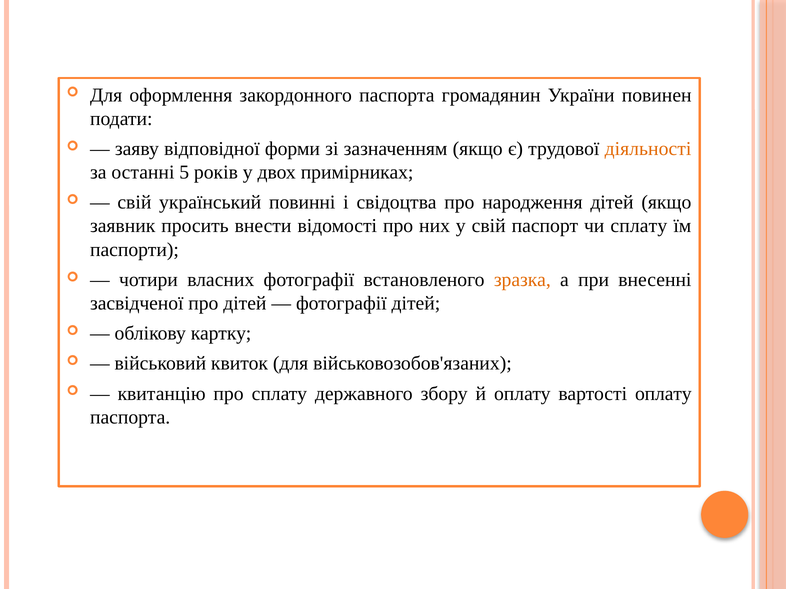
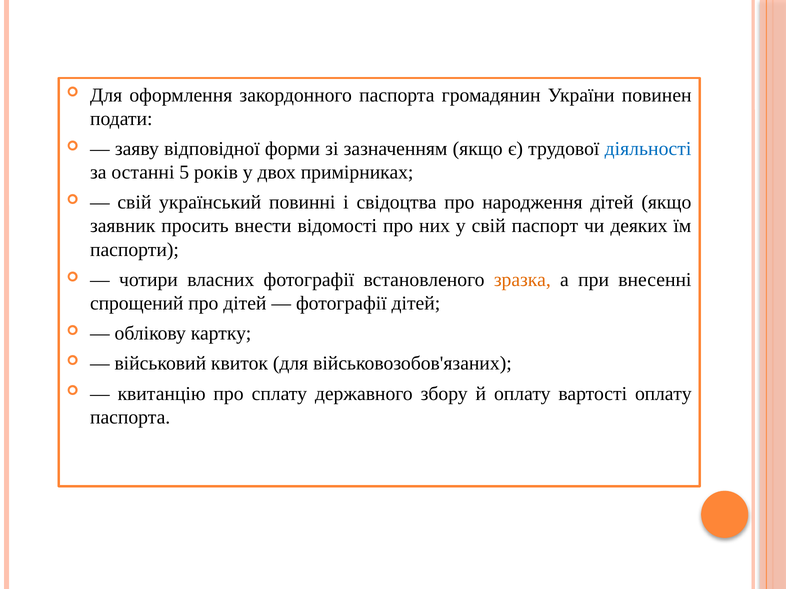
діяльності colour: orange -> blue
чи сплату: сплату -> деяких
засвідченої: засвідченої -> спрощений
